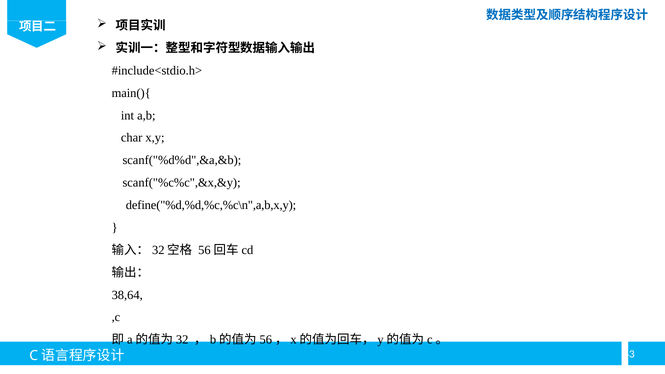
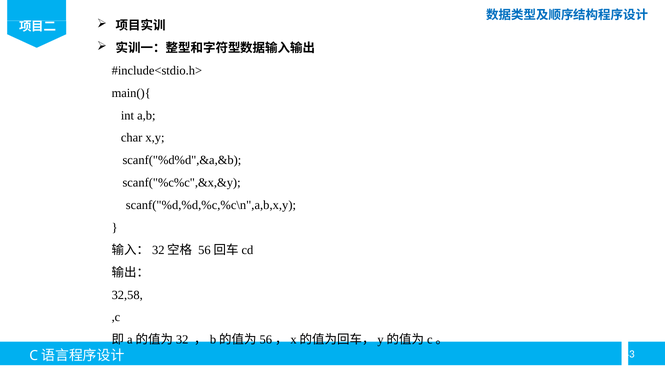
define("%d,%d,%c,%c\n",a,b,x,y: define("%d,%d,%c,%c\n",a,b,x,y -> scanf("%d,%d,%c,%c\n",a,b,x,y
38,64: 38,64 -> 32,58
